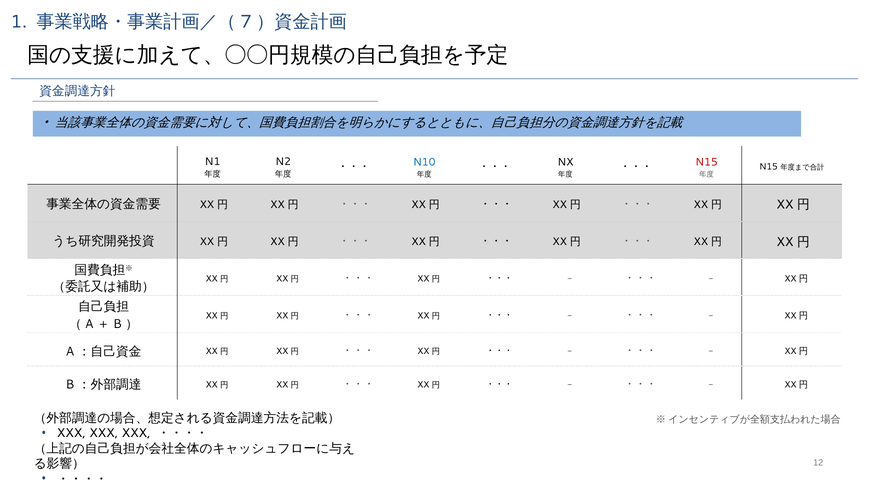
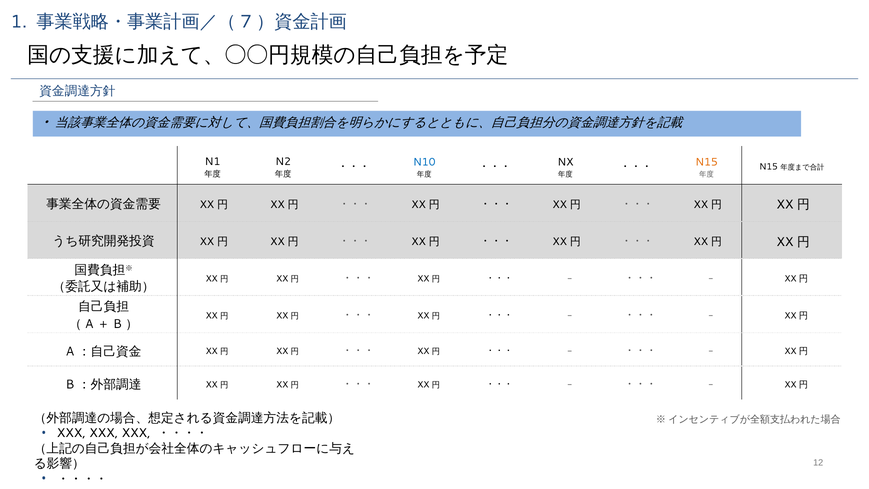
N15 at (707, 162) colour: red -> orange
